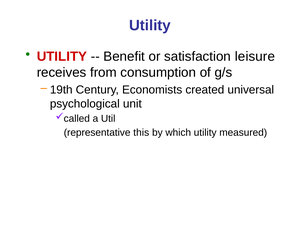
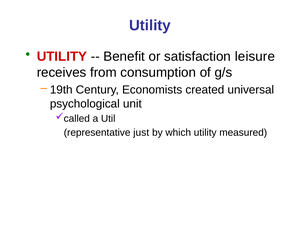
this: this -> just
